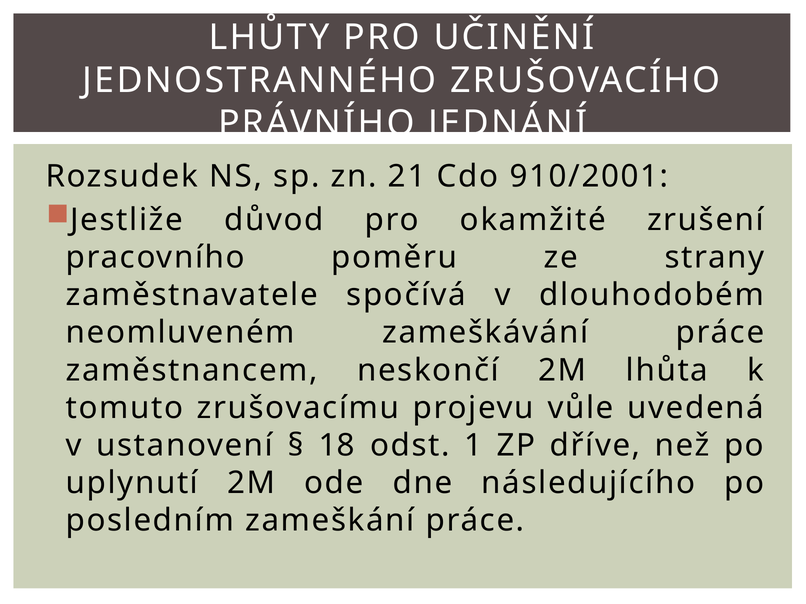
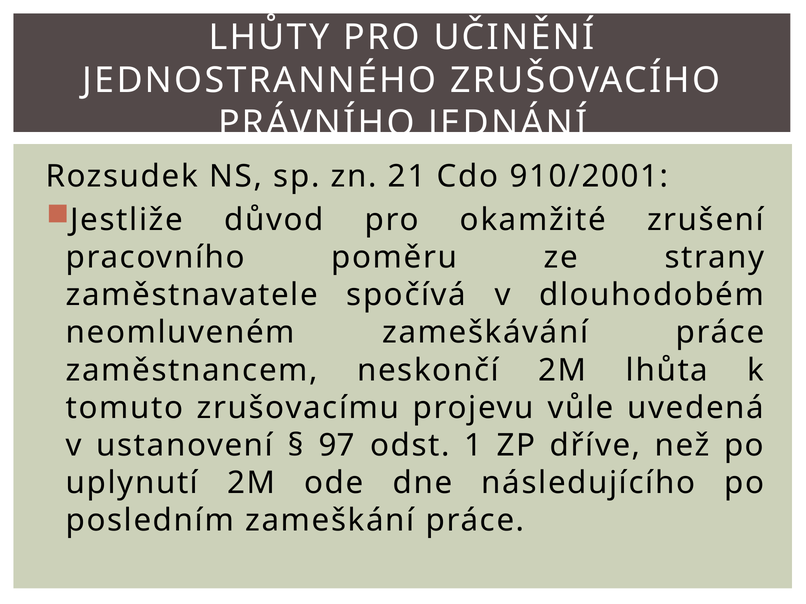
18: 18 -> 97
